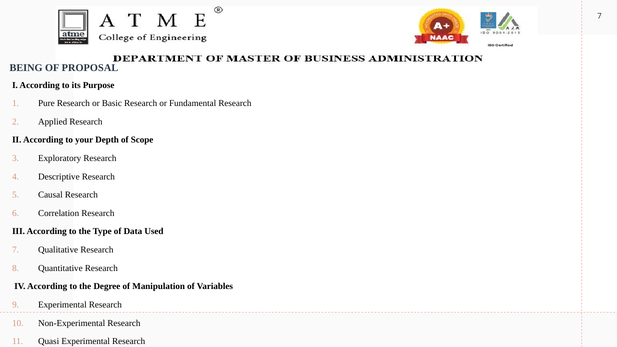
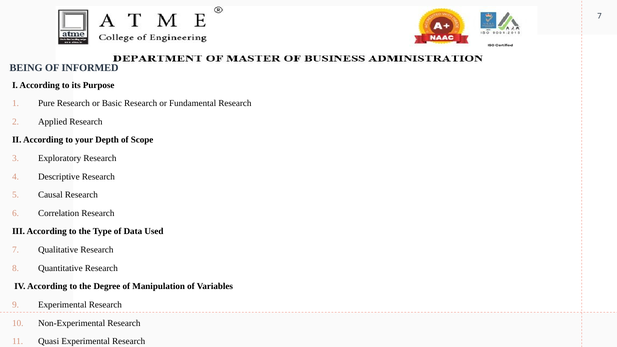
PROPOSAL: PROPOSAL -> INFORMED
